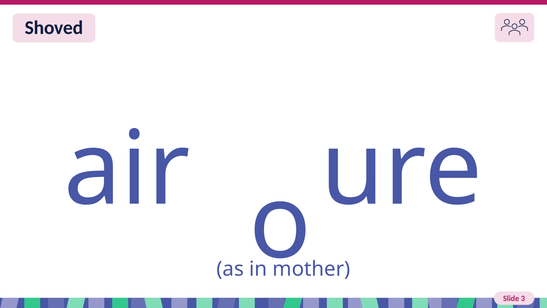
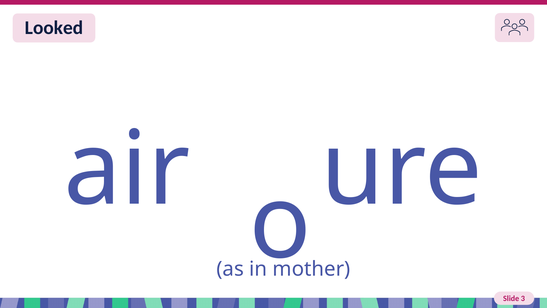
Shoved: Shoved -> Looked
